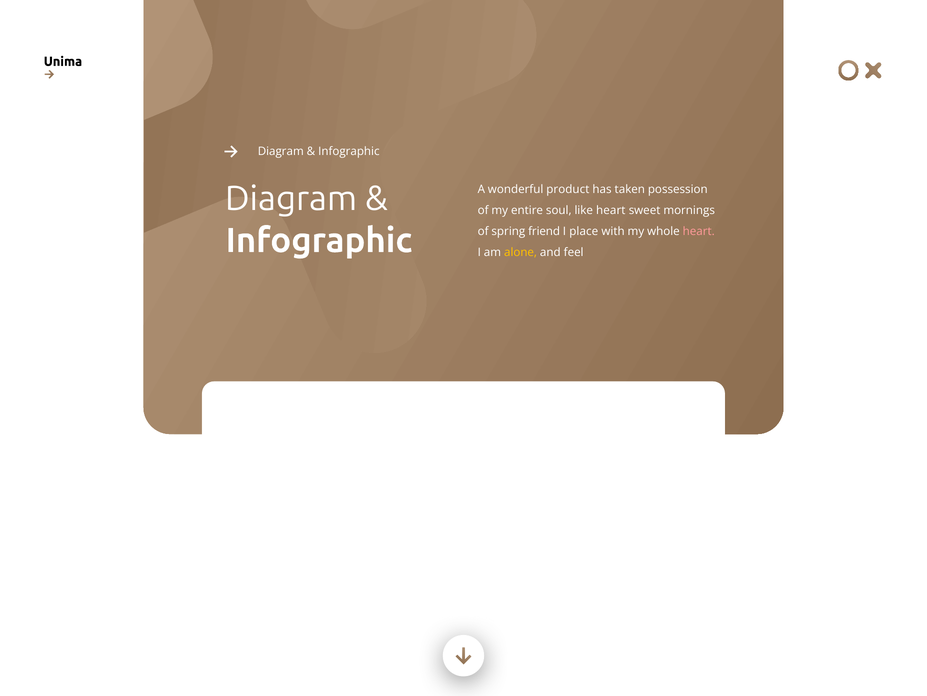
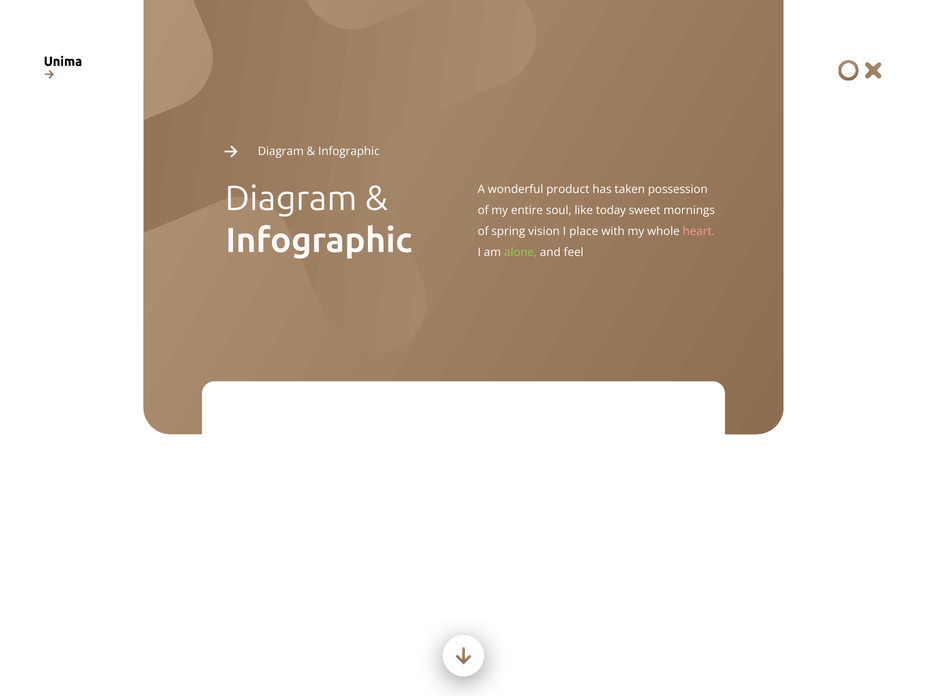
like heart: heart -> today
friend: friend -> vision
alone colour: yellow -> light green
